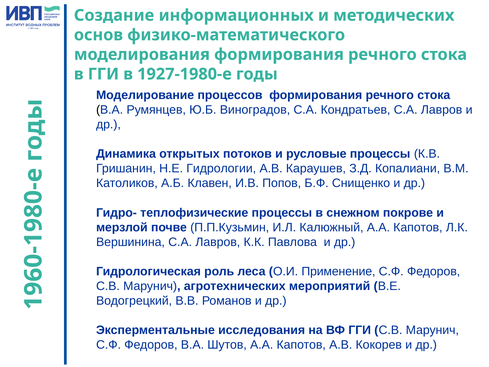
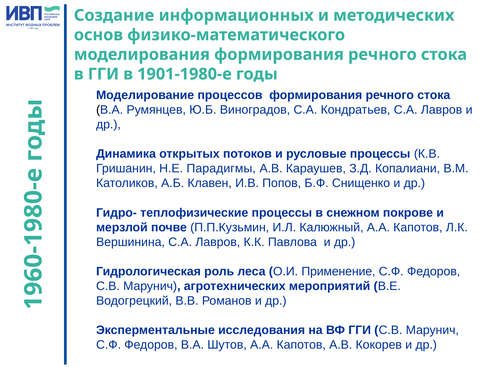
1927-1980-е: 1927-1980-е -> 1901-1980-е
Гидрологии: Гидрологии -> Парадигмы
